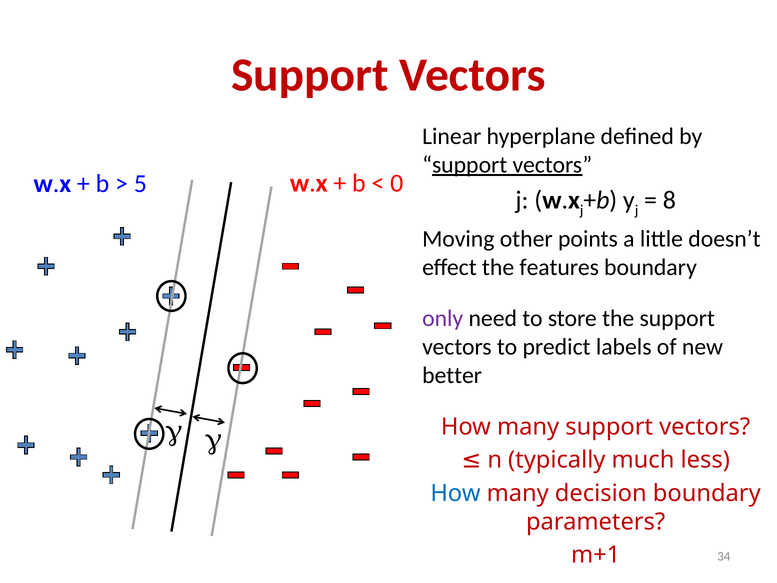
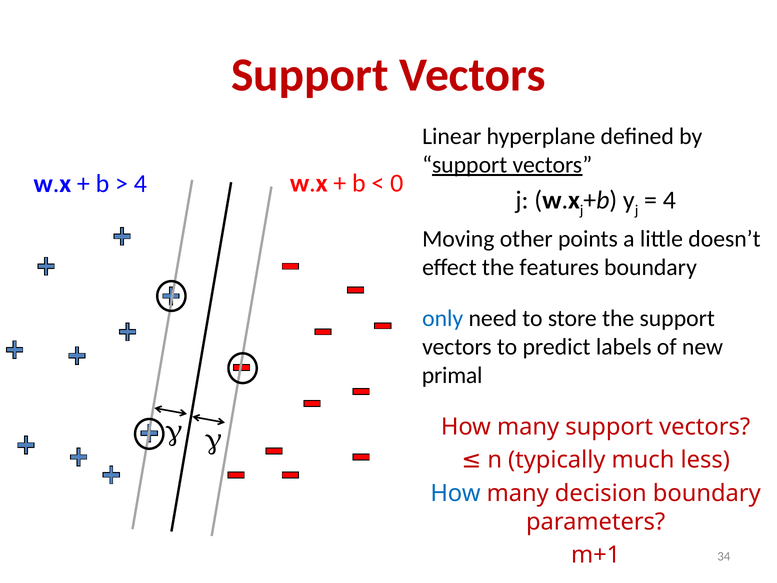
5 at (140, 184): 5 -> 4
8 at (669, 200): 8 -> 4
only colour: purple -> blue
better: better -> primal
